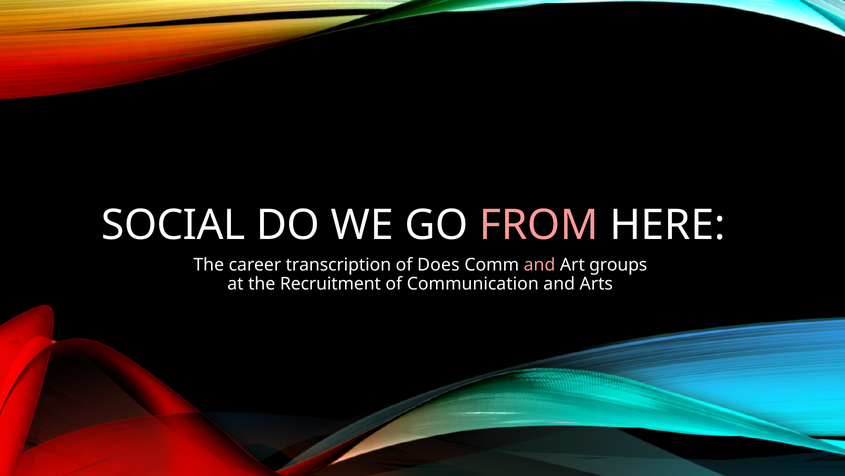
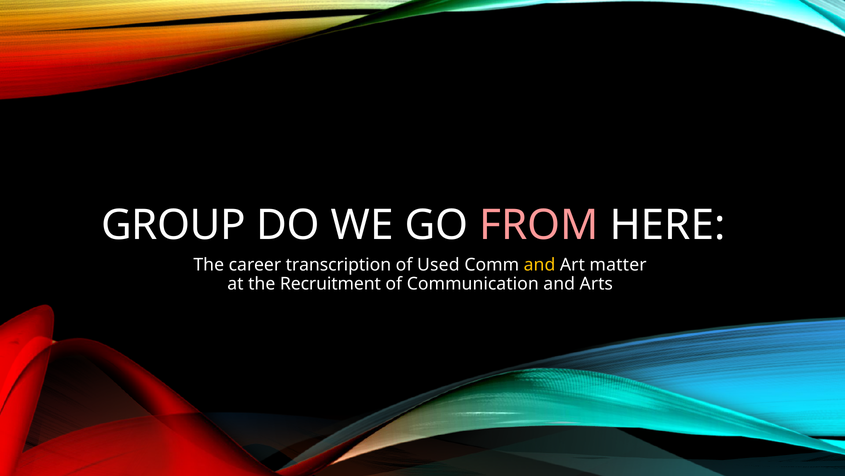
SOCIAL: SOCIAL -> GROUP
Does: Does -> Used
and at (540, 264) colour: pink -> yellow
groups: groups -> matter
